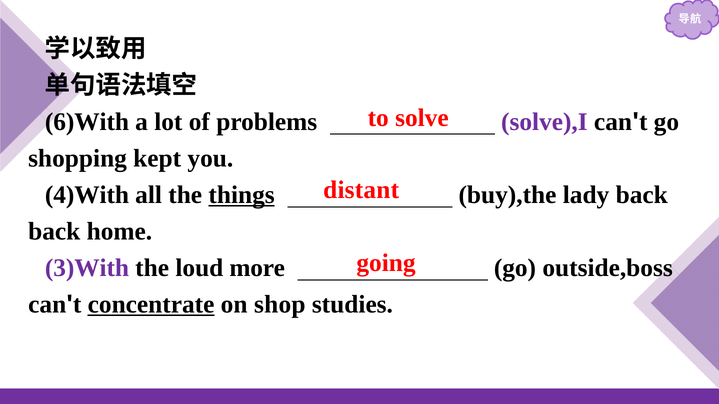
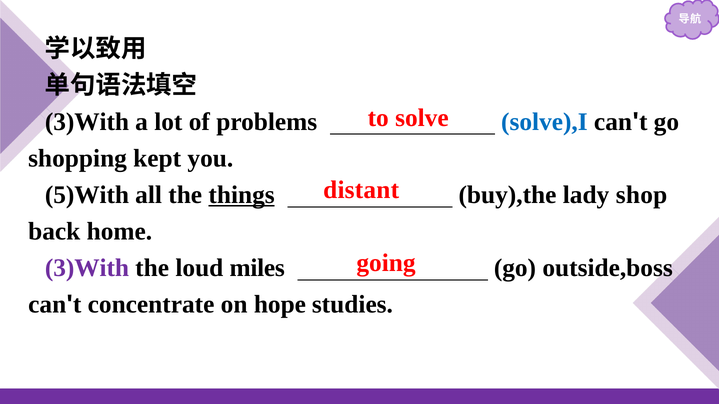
6)With at (87, 122): 6)With -> 3)With
solve),I colour: purple -> blue
4)With: 4)With -> 5)With
lady back: back -> shop
more: more -> miles
concentrate underline: present -> none
shop: shop -> hope
